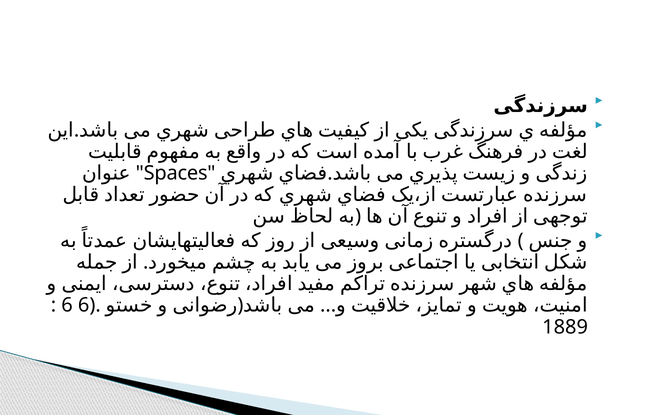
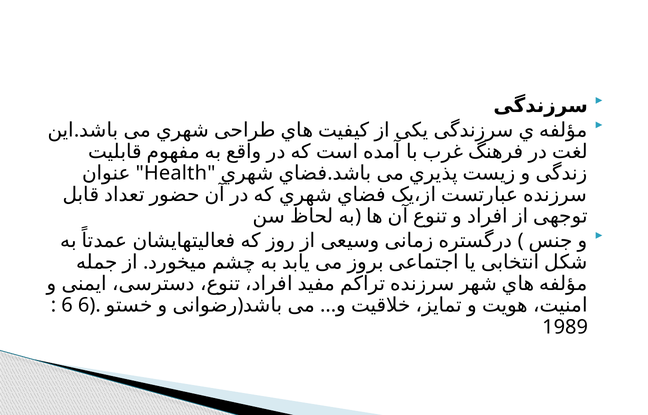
Spaces: Spaces -> Health
1889: 1889 -> 1989
